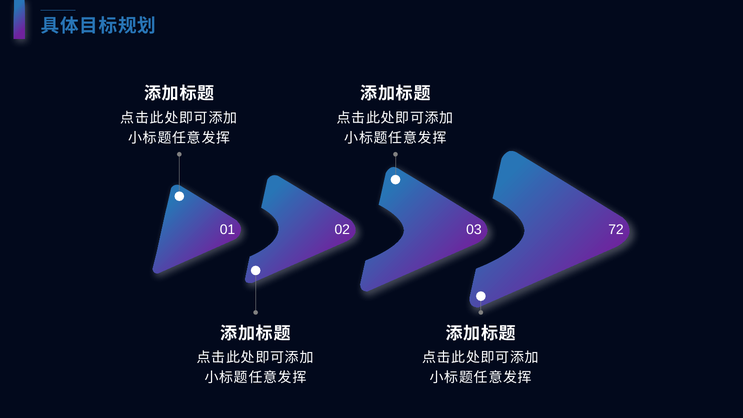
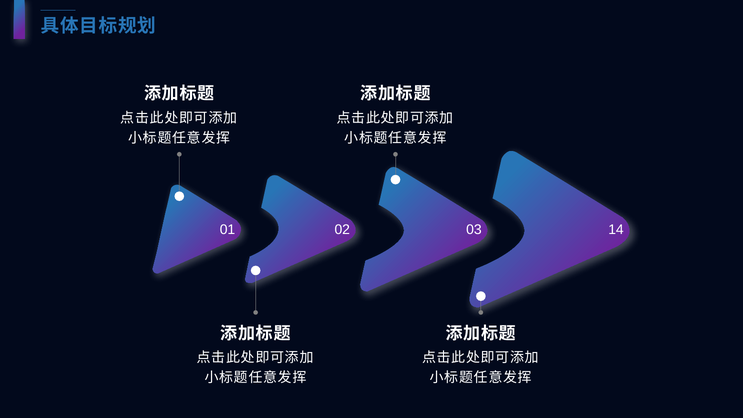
72: 72 -> 14
